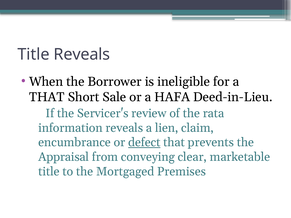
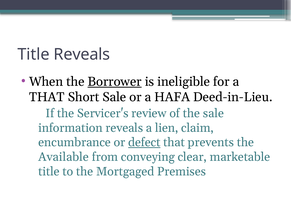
Borrower underline: none -> present
the rata: rata -> sale
Appraisal: Appraisal -> Available
